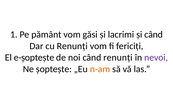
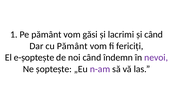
cu Renunți: Renunți -> Pământ
când renunți: renunți -> îndemn
n-am colour: orange -> purple
